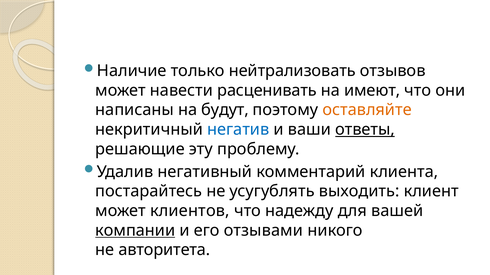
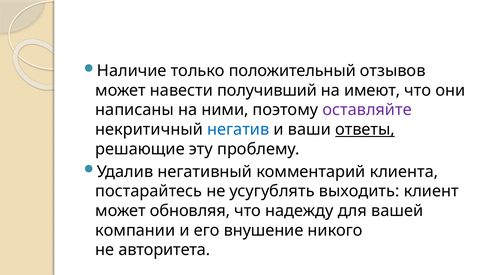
нейтрализовать: нейтрализовать -> положительный
расценивать: расценивать -> получивший
будут: будут -> ними
оставляйте colour: orange -> purple
клиентов: клиентов -> обновляя
компании underline: present -> none
отзывами: отзывами -> внушение
